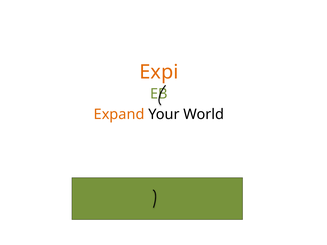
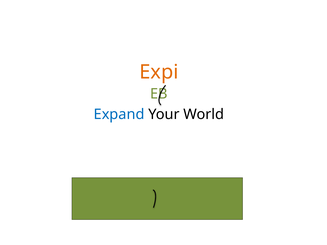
Expand colour: orange -> blue
